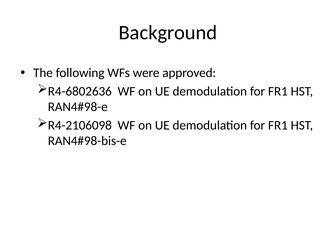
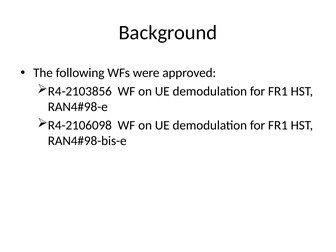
R4-6802636: R4-6802636 -> R4-2103856
